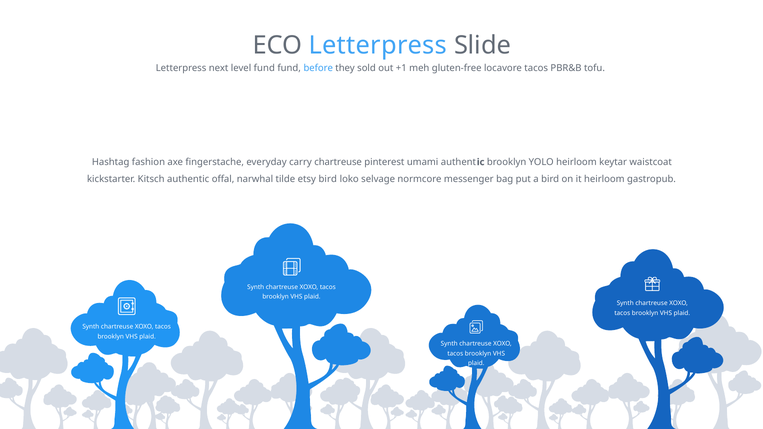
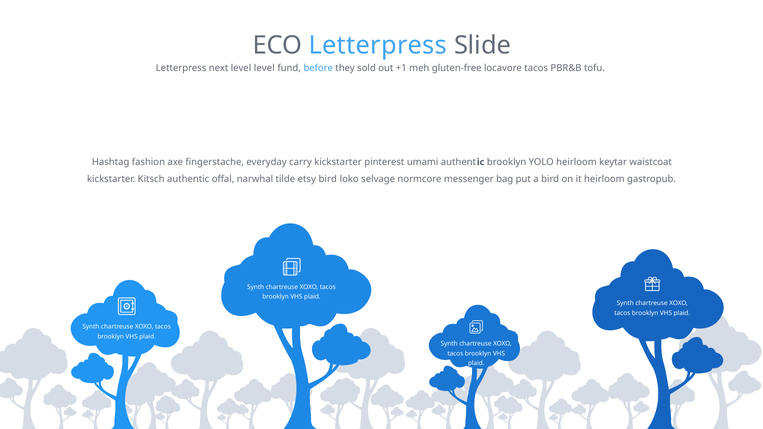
level fund: fund -> level
carry chartreuse: chartreuse -> kickstarter
